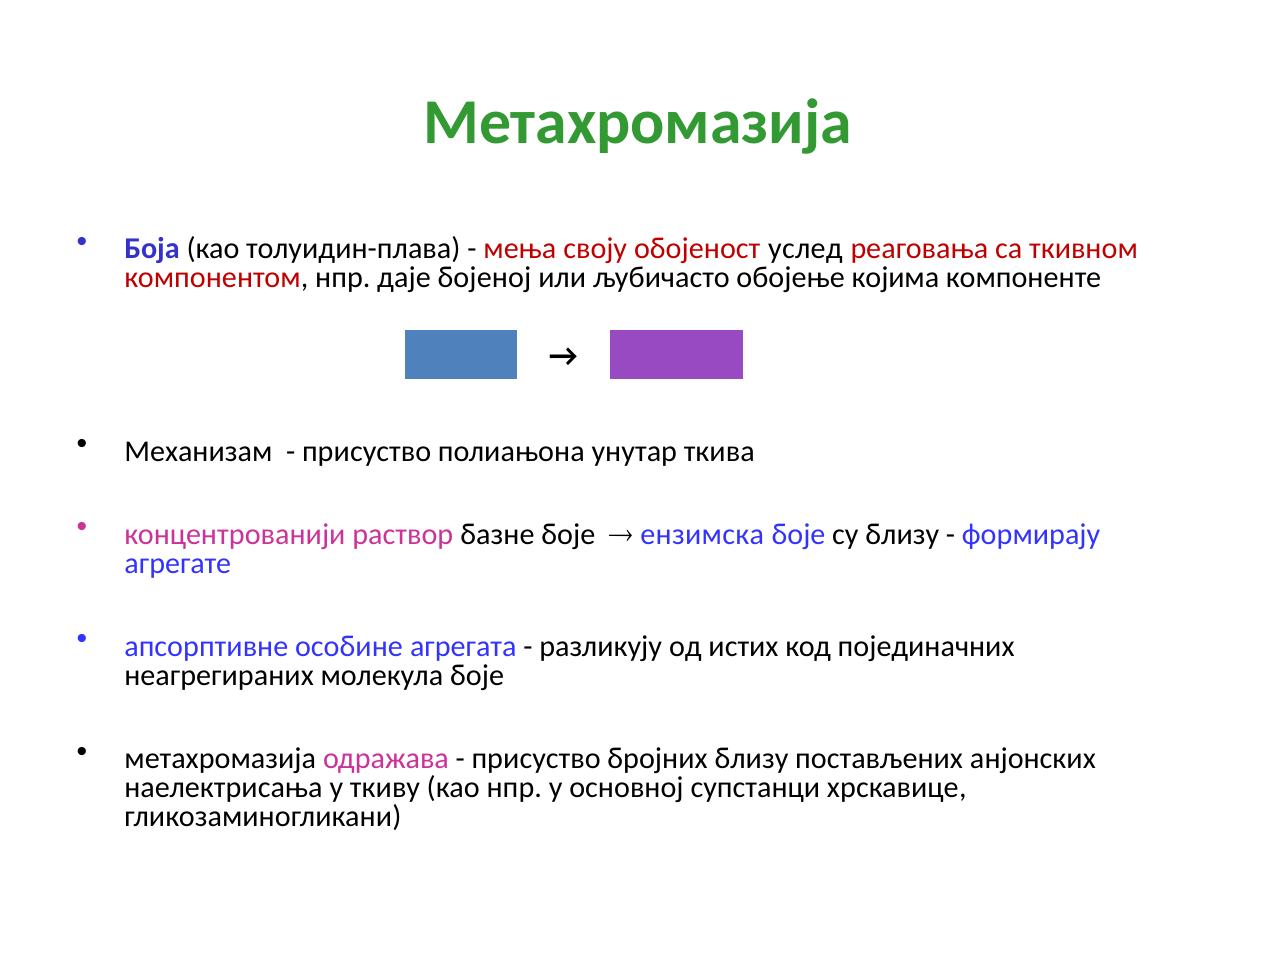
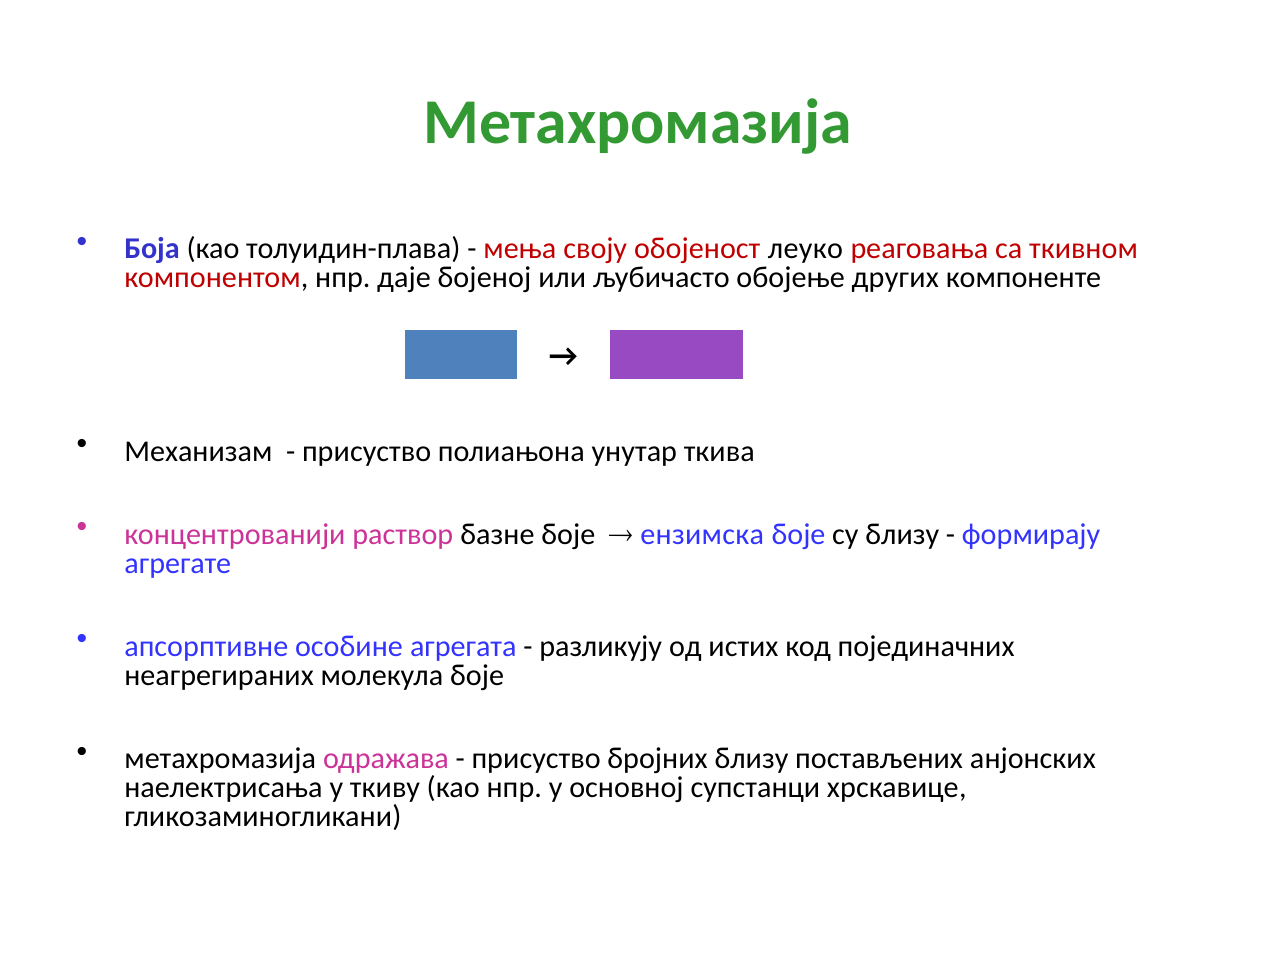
услед: услед -> леуко
којима: којима -> других
